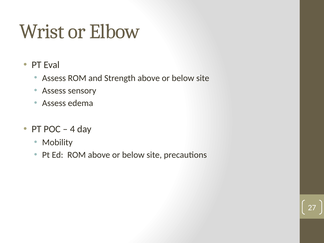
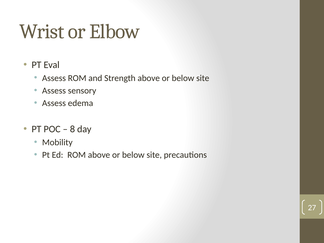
4: 4 -> 8
